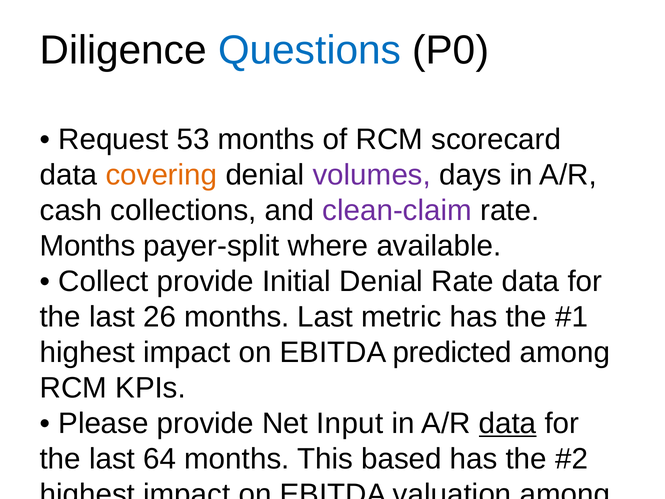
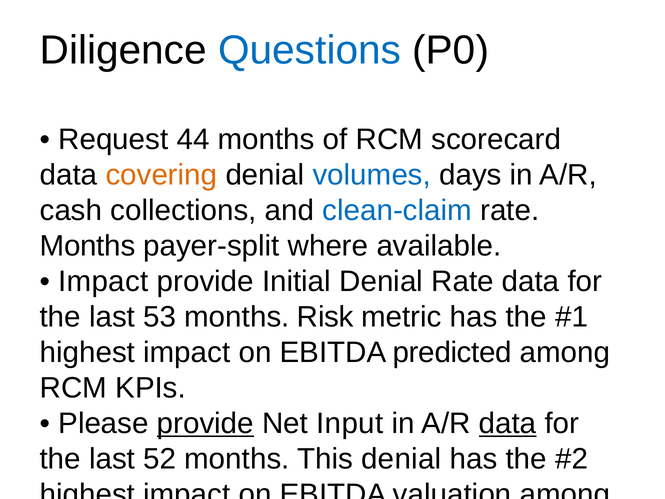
53: 53 -> 44
volumes colour: purple -> blue
clean-claim colour: purple -> blue
Collect at (103, 281): Collect -> Impact
26: 26 -> 53
months Last: Last -> Risk
provide at (205, 423) underline: none -> present
64: 64 -> 52
This based: based -> denial
